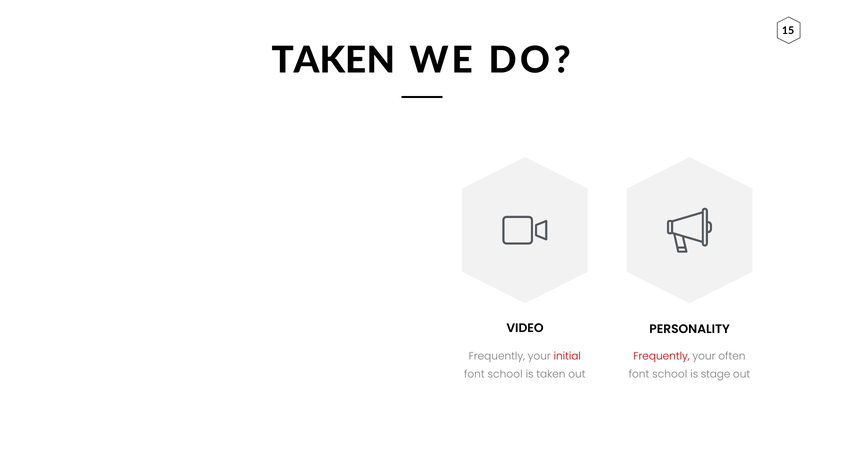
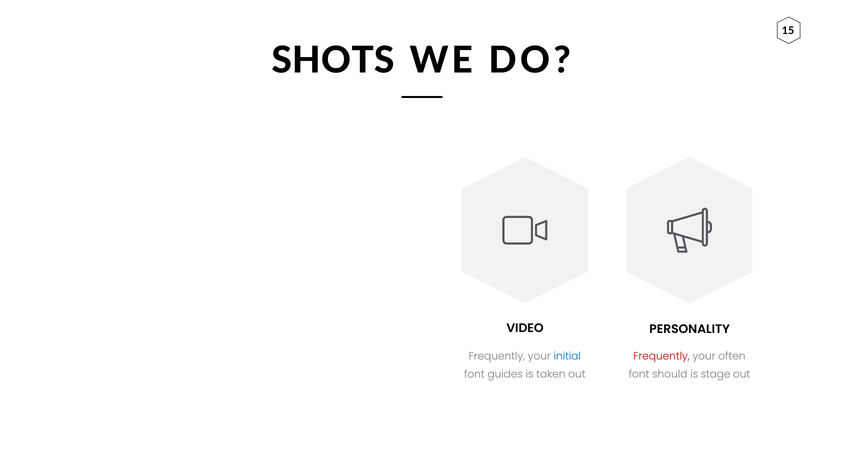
TAKEN at (333, 60): TAKEN -> SHOTS
initial colour: red -> blue
school at (505, 374): school -> guides
school at (670, 374): school -> should
